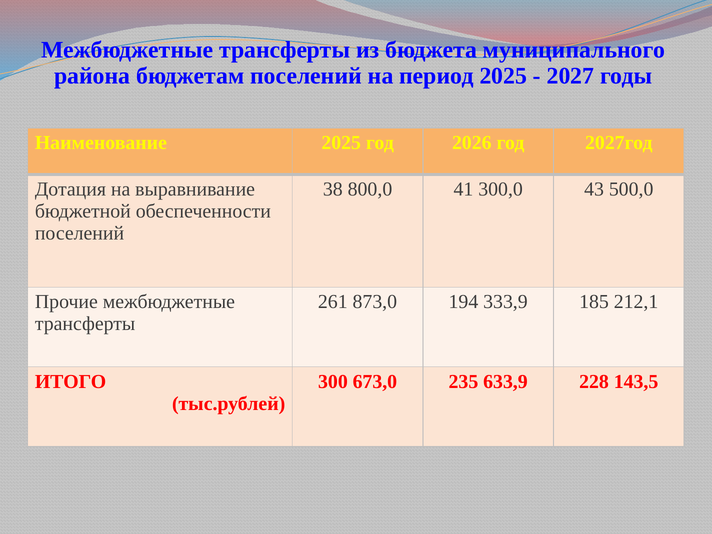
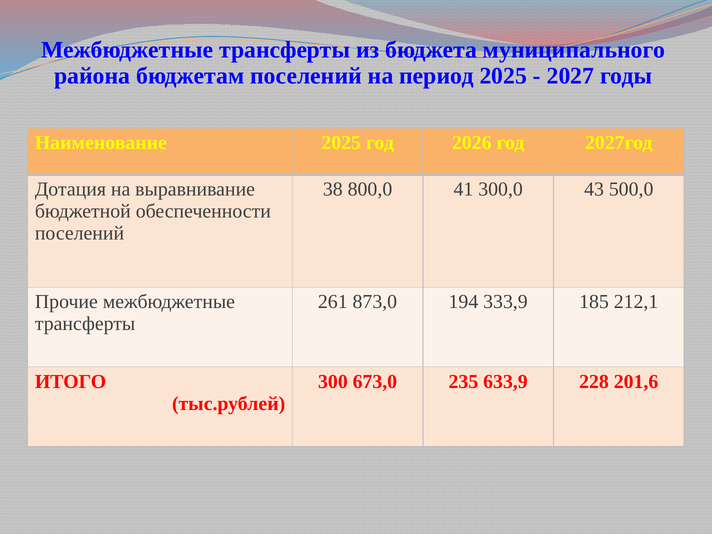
143,5: 143,5 -> 201,6
